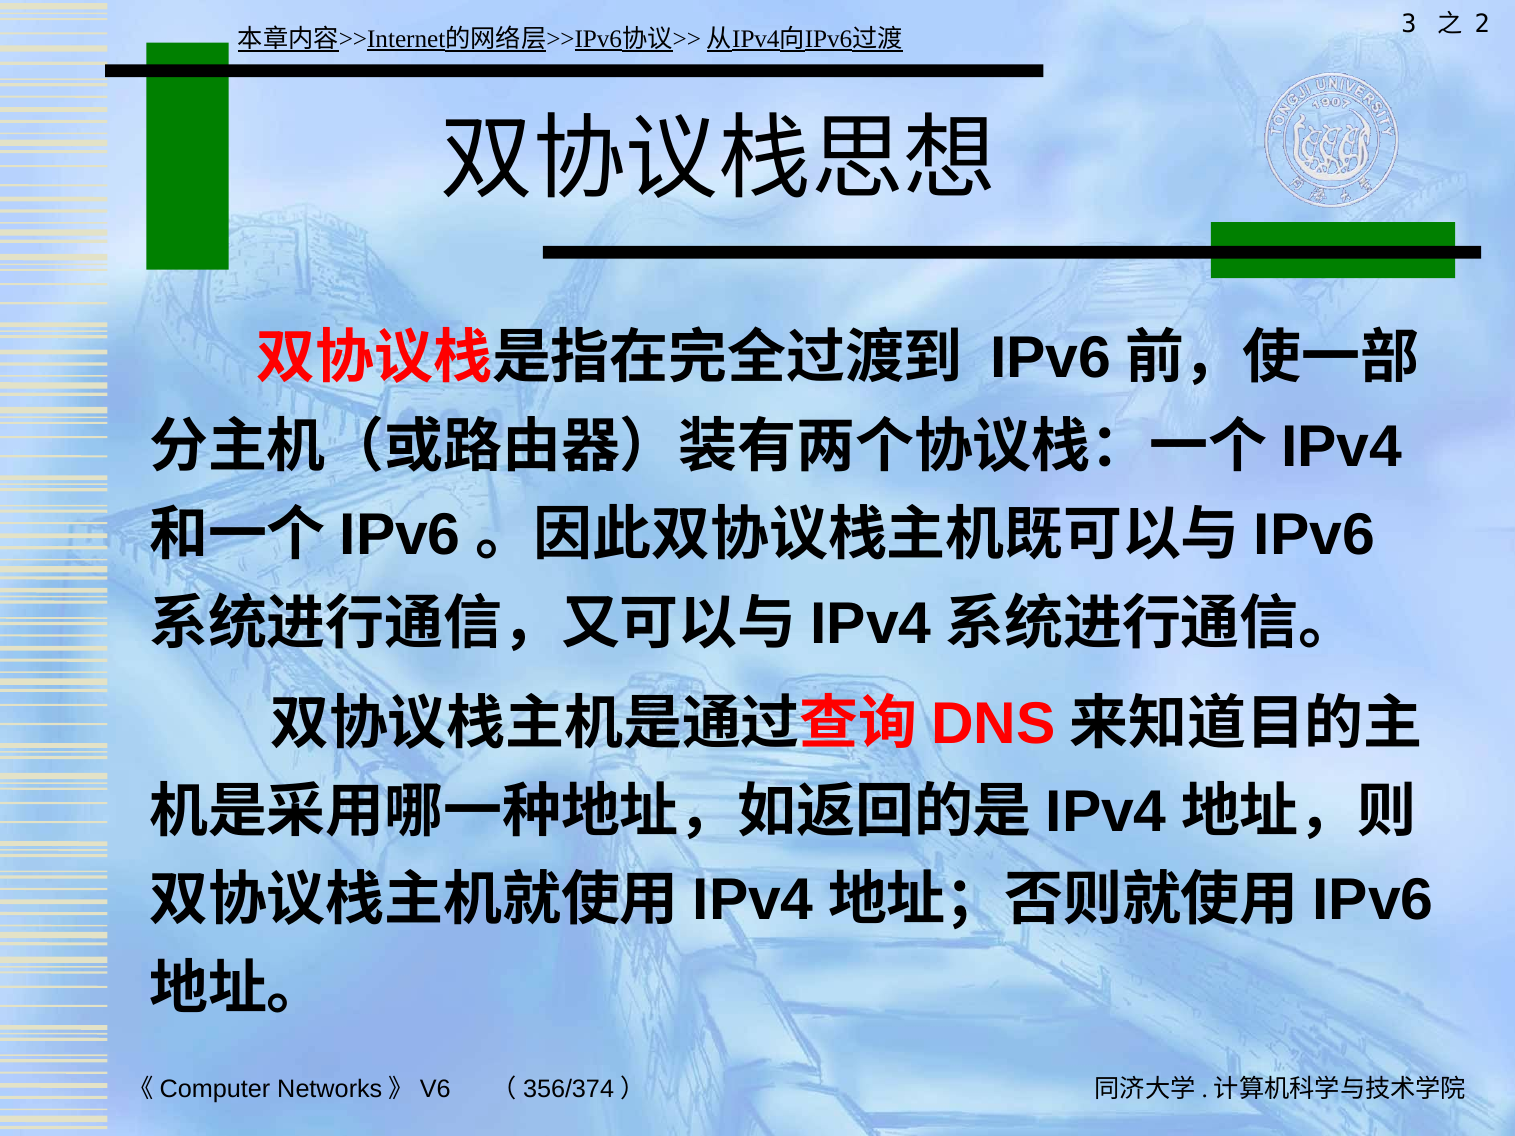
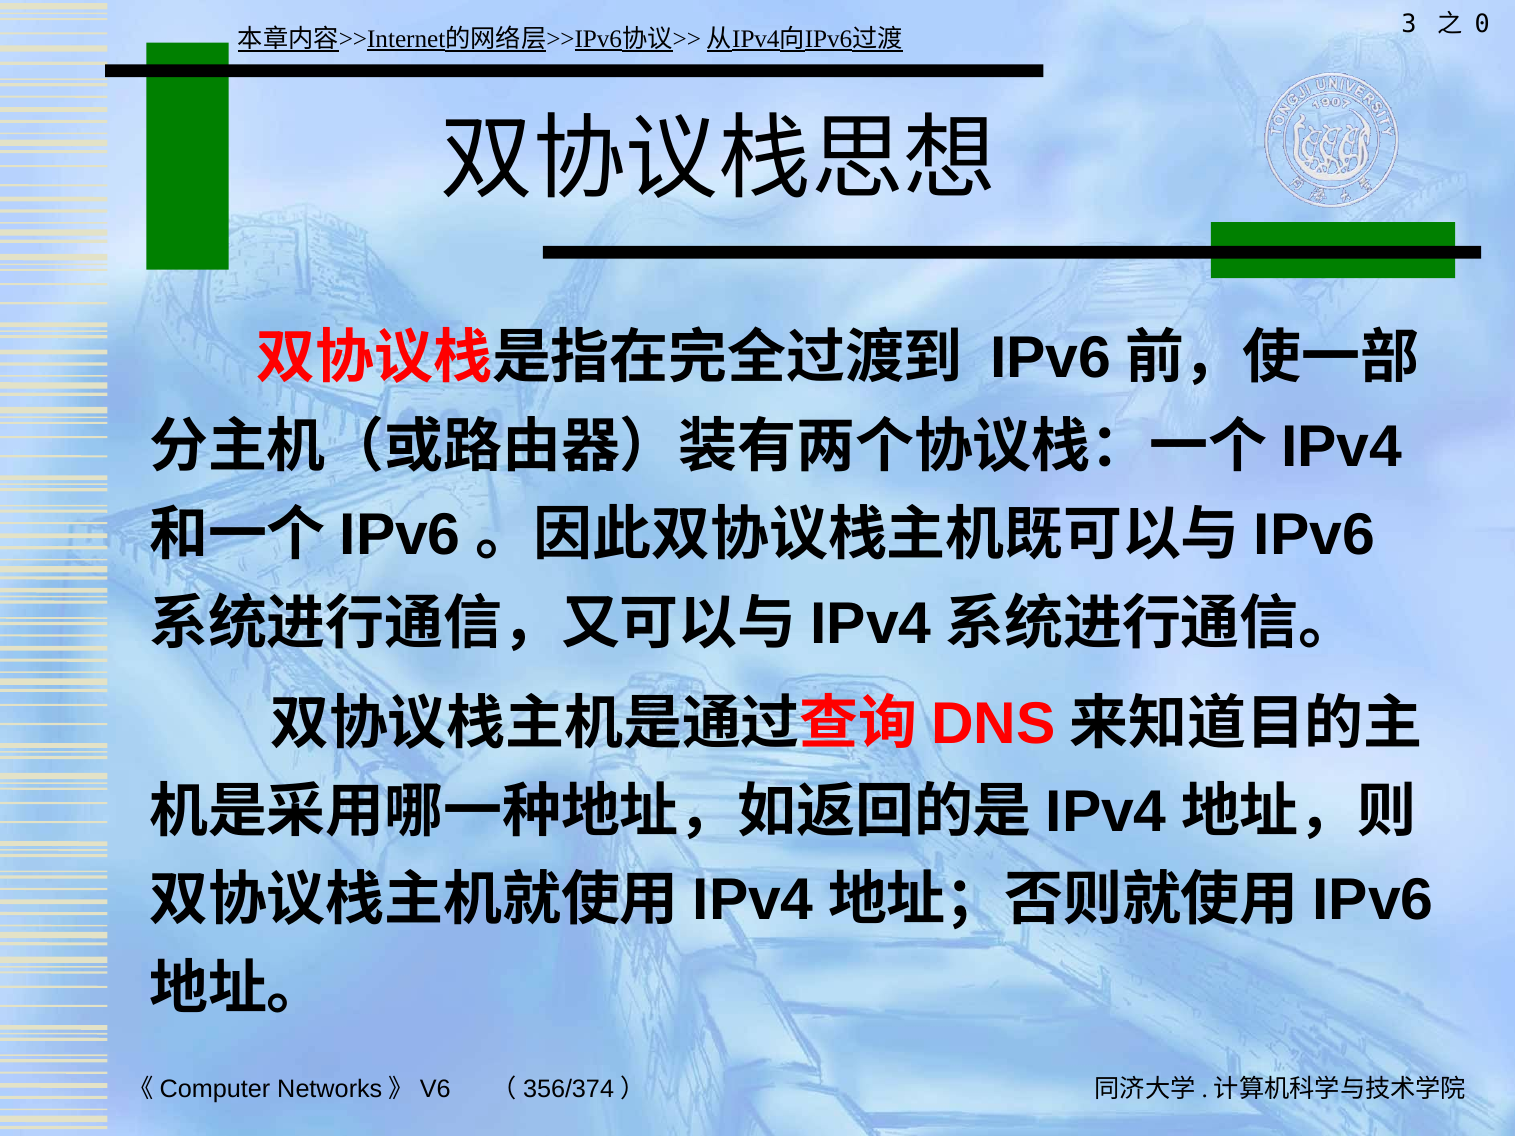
2: 2 -> 0
